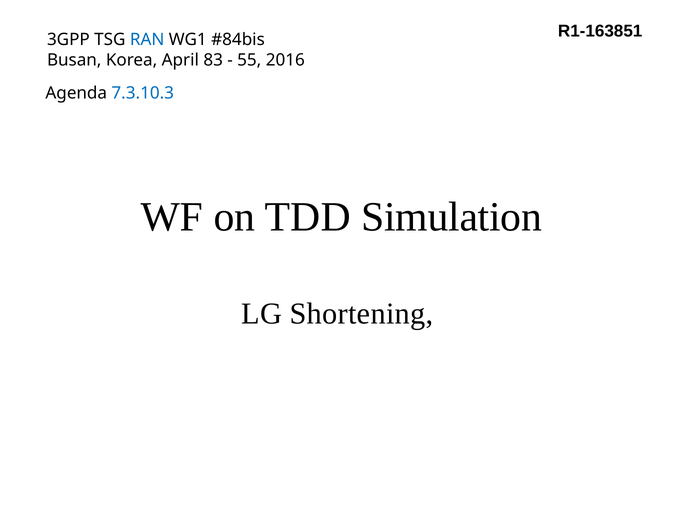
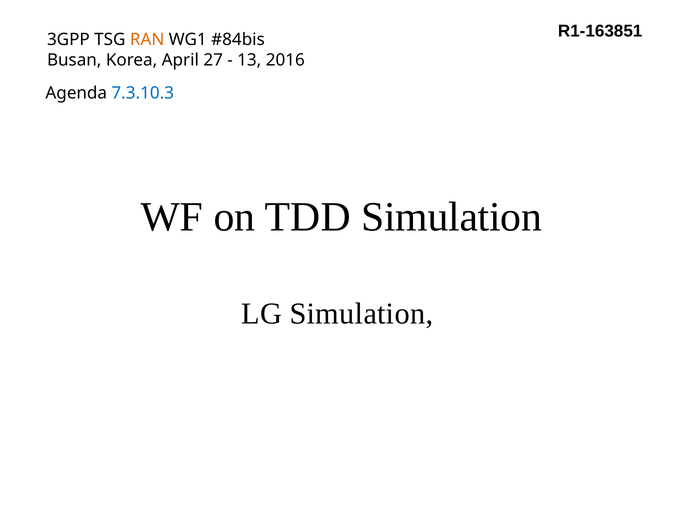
RAN colour: blue -> orange
83: 83 -> 27
55: 55 -> 13
LG Shortening: Shortening -> Simulation
